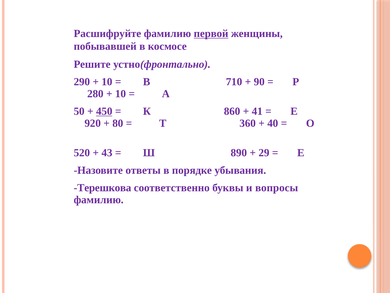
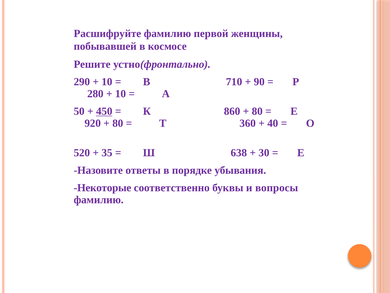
первой underline: present -> none
41 at (257, 111): 41 -> 80
43: 43 -> 35
890: 890 -> 638
29: 29 -> 30
Терешкова: Терешкова -> Некоторые
